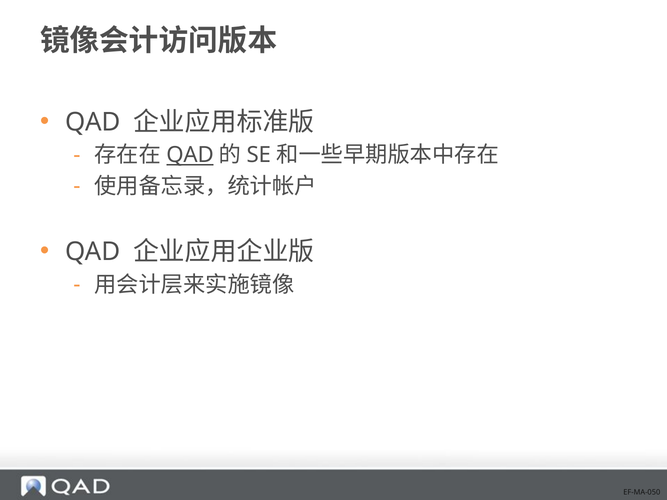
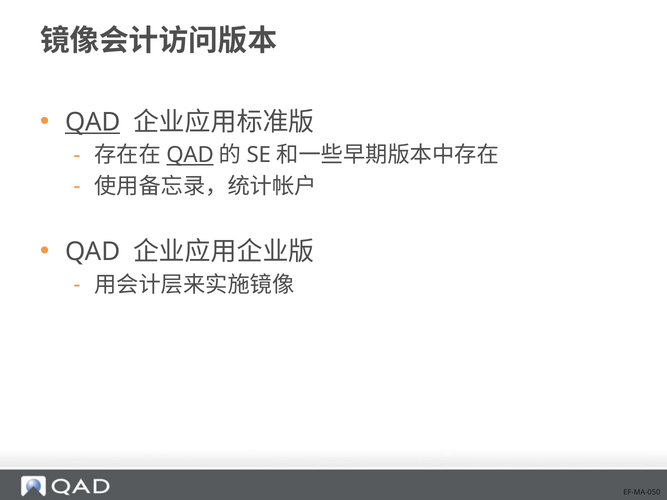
QAD at (93, 122) underline: none -> present
